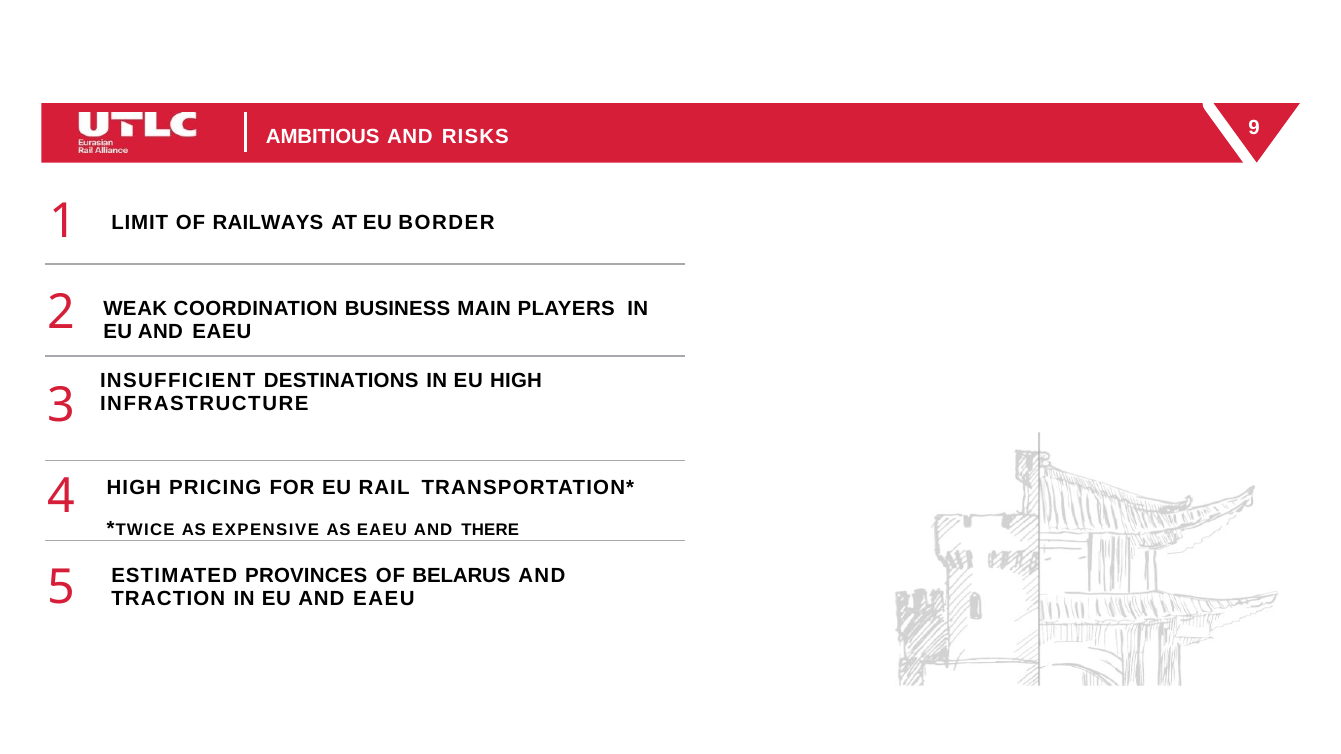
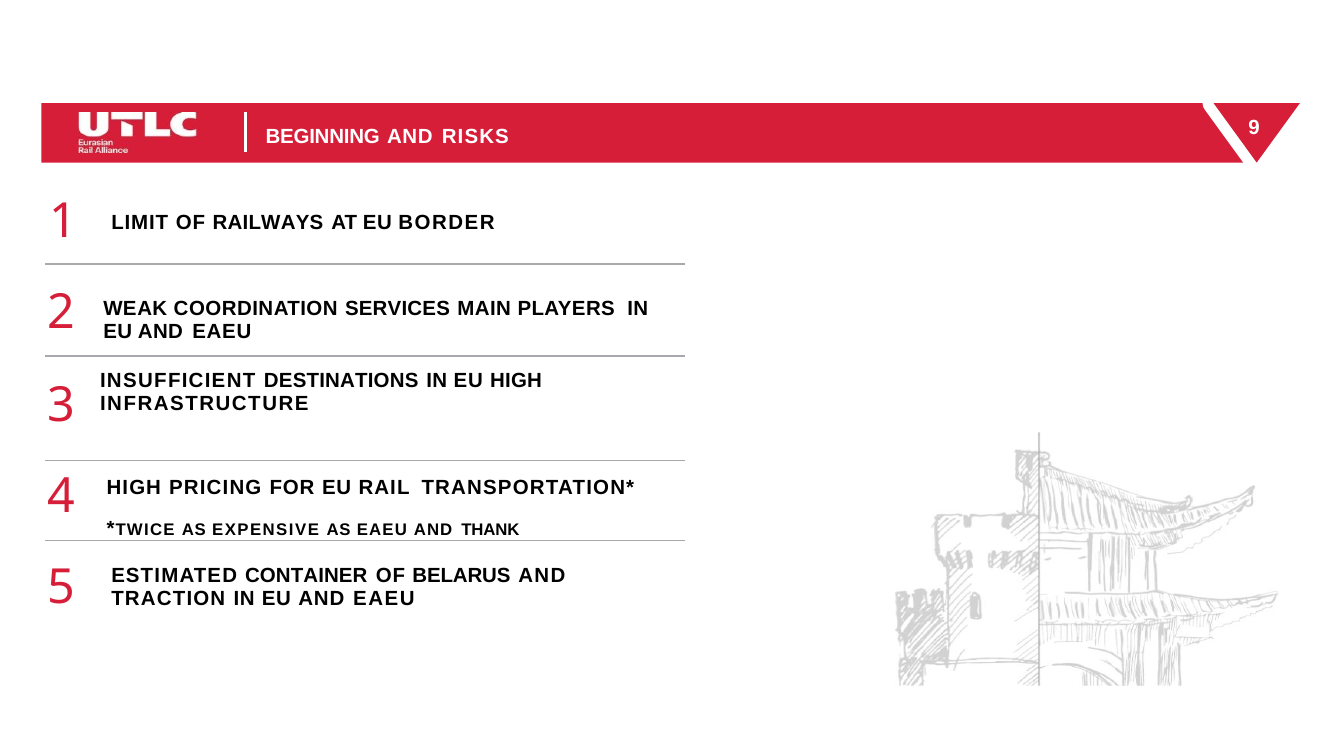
AMBITIOUS: AMBITIOUS -> BEGINNING
BUSINESS: BUSINESS -> SERVICES
THERE: THERE -> THANK
PROVINCES: PROVINCES -> CONTAINER
